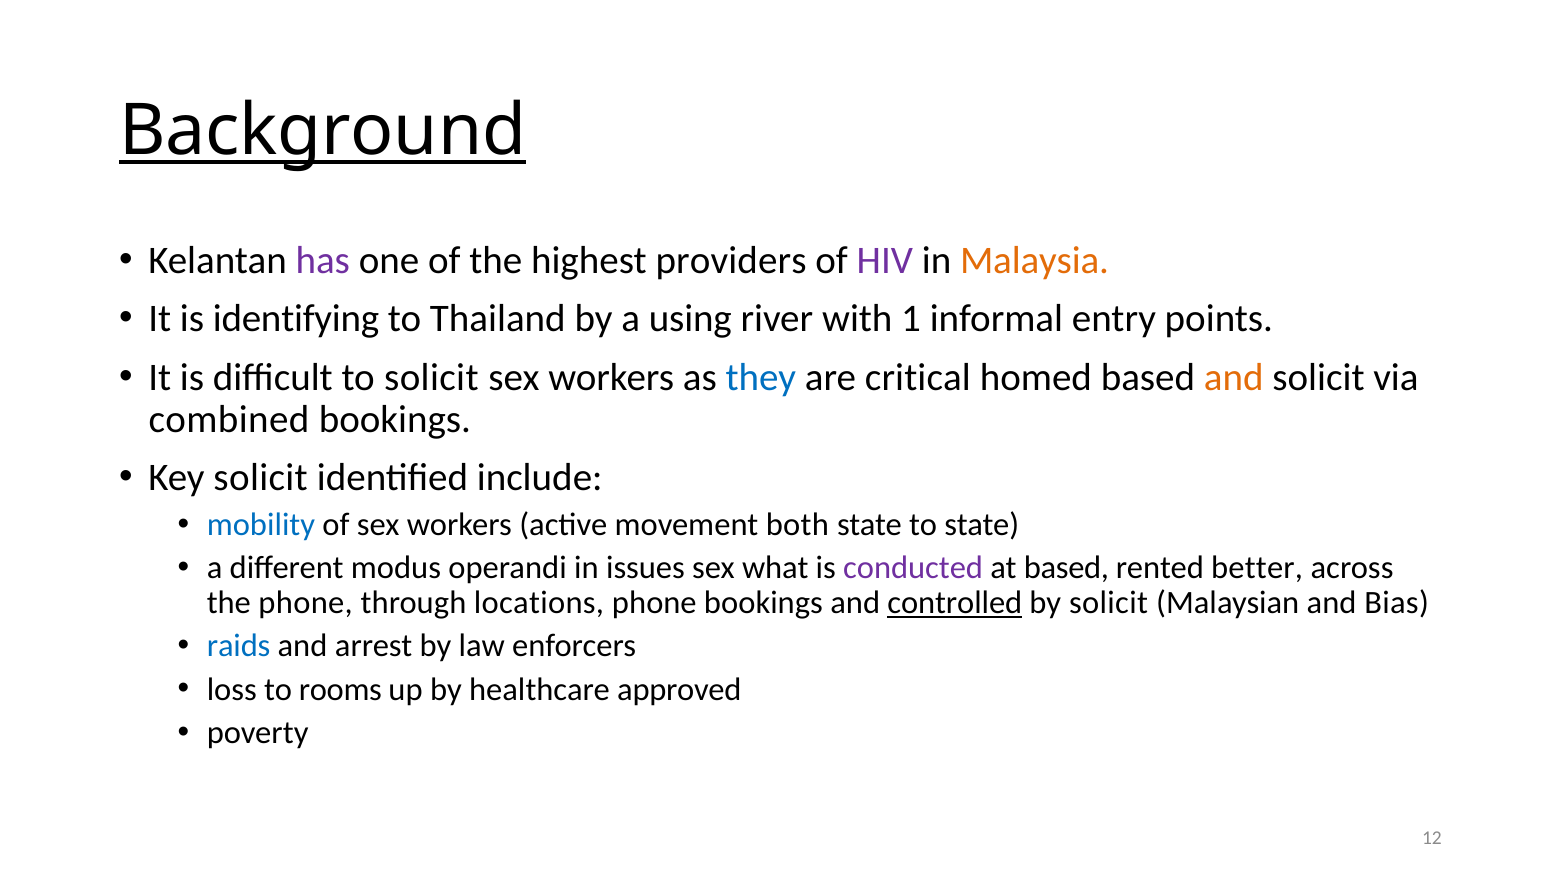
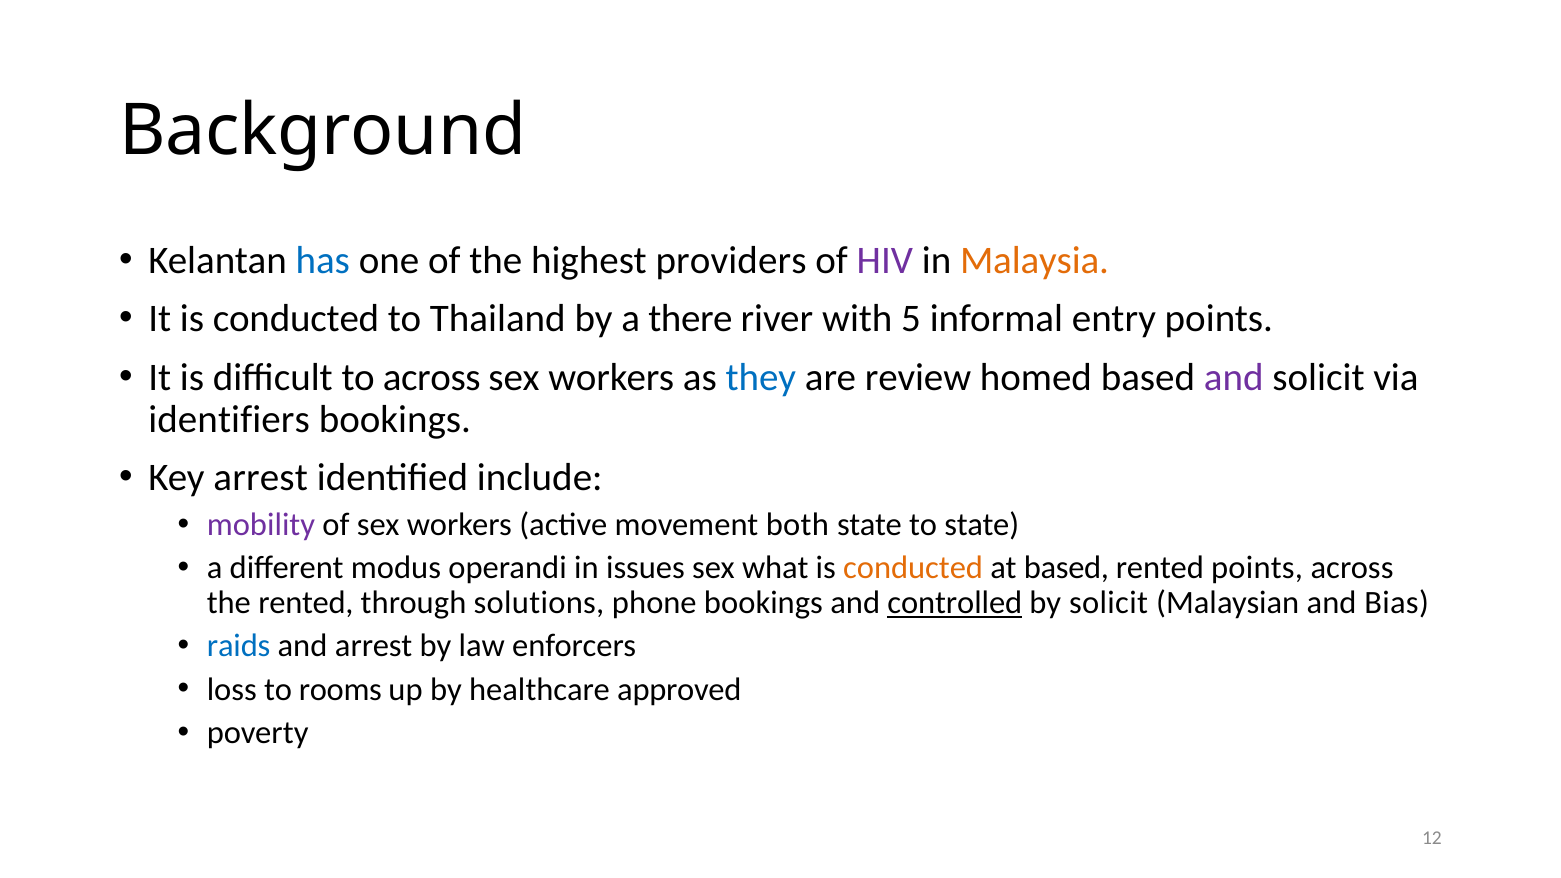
Background underline: present -> none
has colour: purple -> blue
It is identifying: identifying -> conducted
using: using -> there
1: 1 -> 5
to solicit: solicit -> across
critical: critical -> review
and at (1234, 377) colour: orange -> purple
combined: combined -> identifiers
Key solicit: solicit -> arrest
mobility colour: blue -> purple
conducted at (913, 568) colour: purple -> orange
rented better: better -> points
the phone: phone -> rented
locations: locations -> solutions
